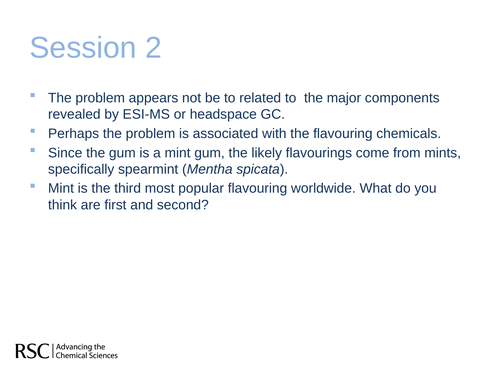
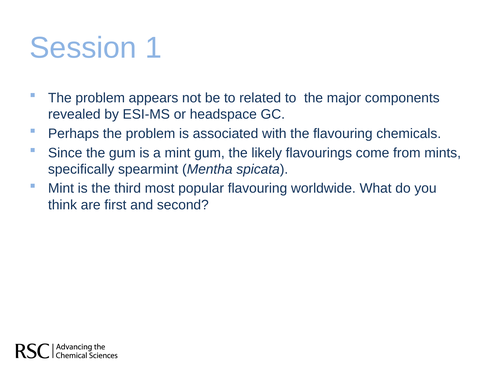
2: 2 -> 1
